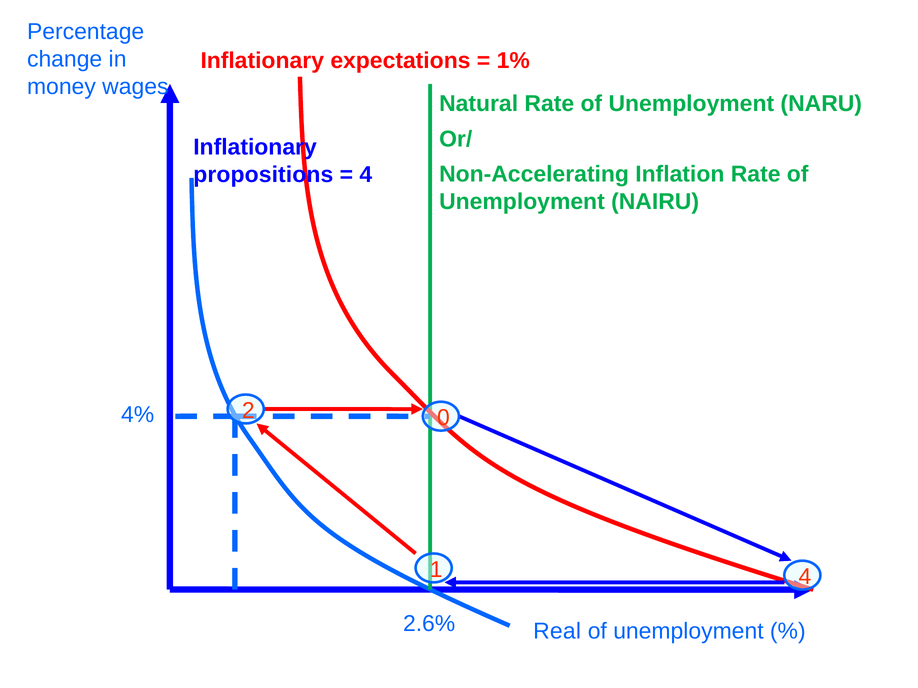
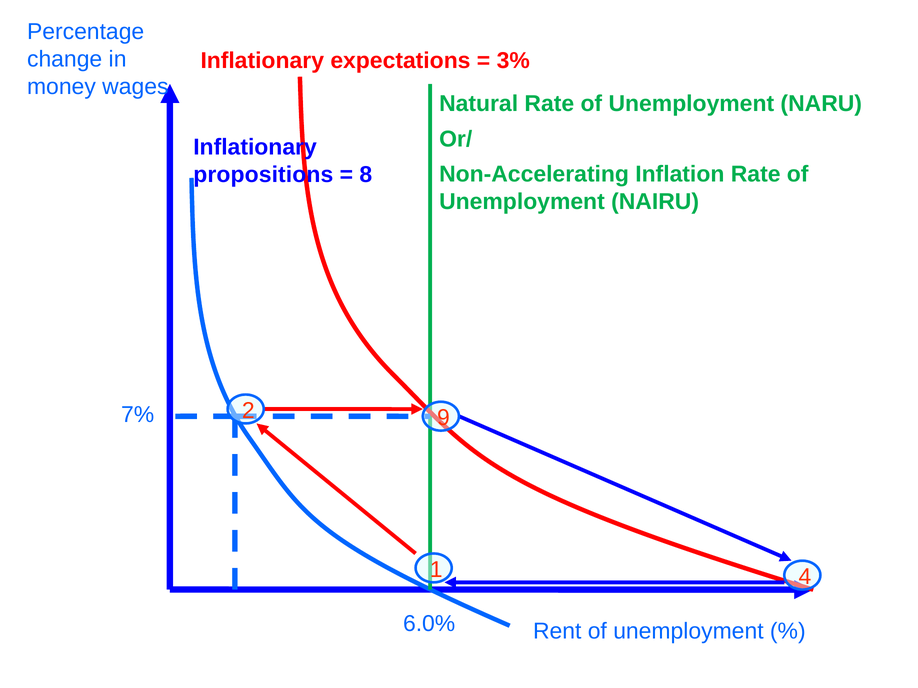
1%: 1% -> 3%
4 at (366, 175): 4 -> 8
0: 0 -> 9
4%: 4% -> 7%
2.6%: 2.6% -> 6.0%
Real: Real -> Rent
